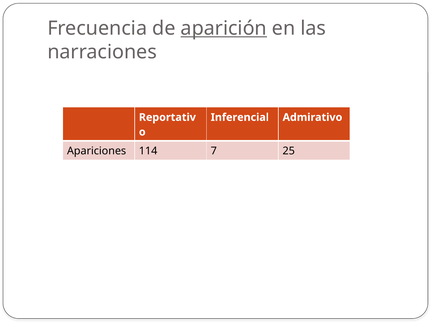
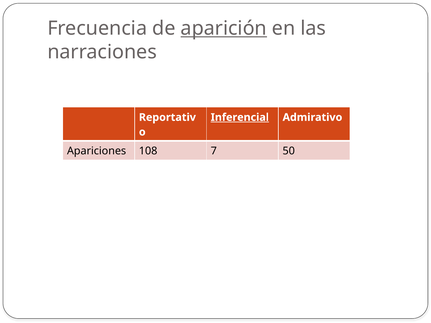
Inferencial underline: none -> present
114: 114 -> 108
25: 25 -> 50
